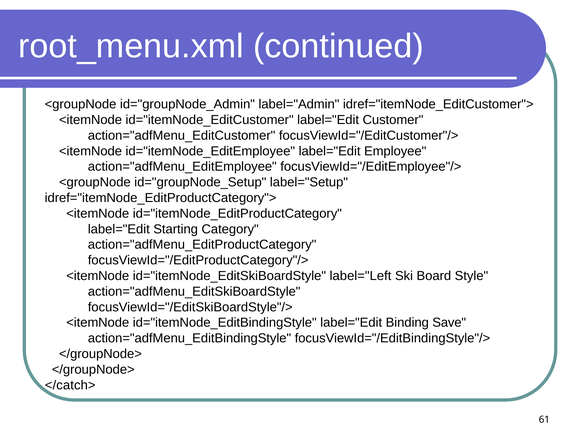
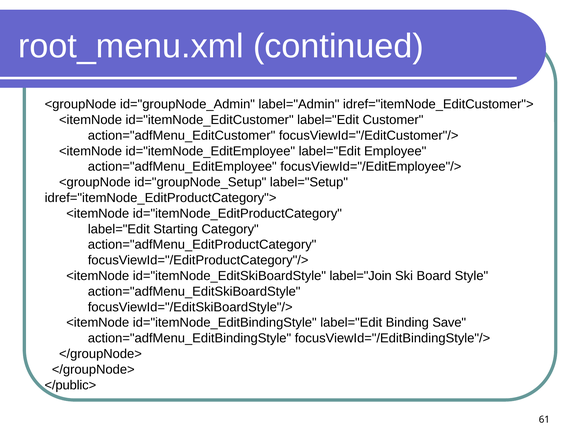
label="Left: label="Left -> label="Join
</catch>: </catch> -> </public>
